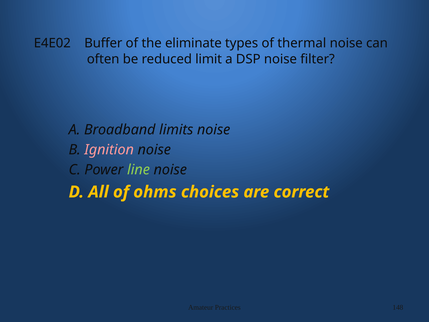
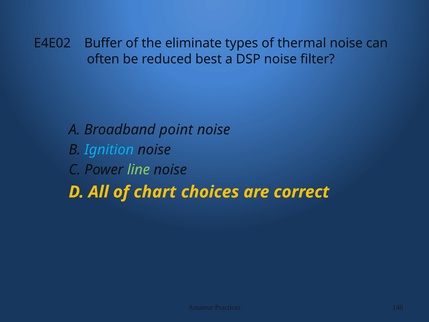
limit: limit -> best
limits: limits -> point
Ignition colour: pink -> light blue
ohms: ohms -> chart
